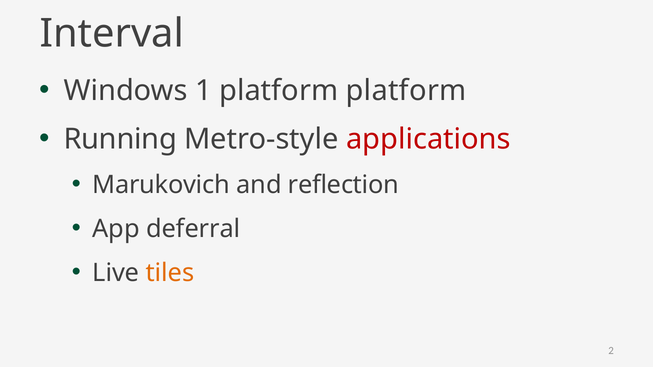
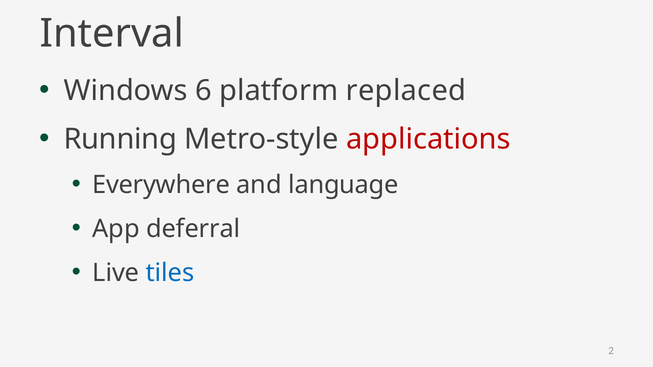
1: 1 -> 6
platform platform: platform -> replaced
Marukovich: Marukovich -> Everywhere
reflection: reflection -> language
tiles colour: orange -> blue
